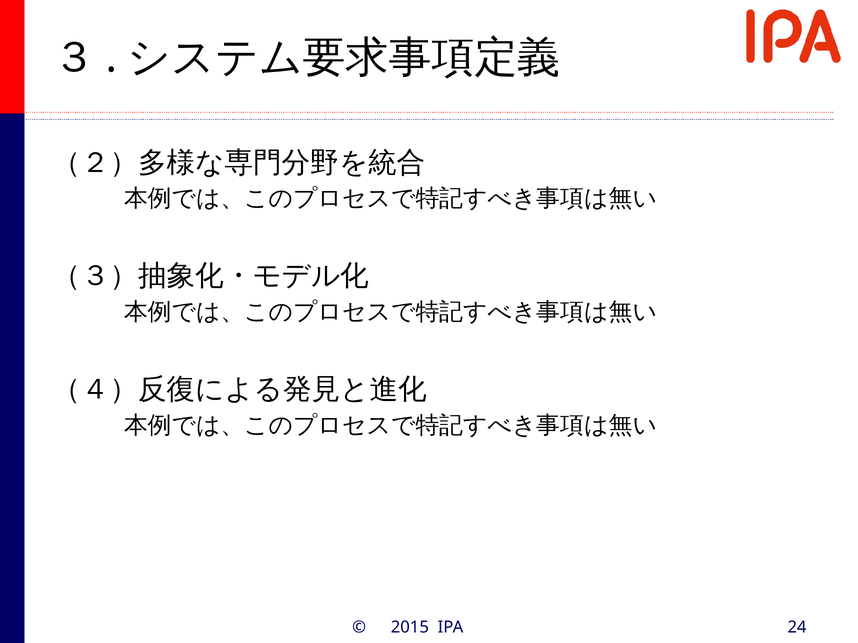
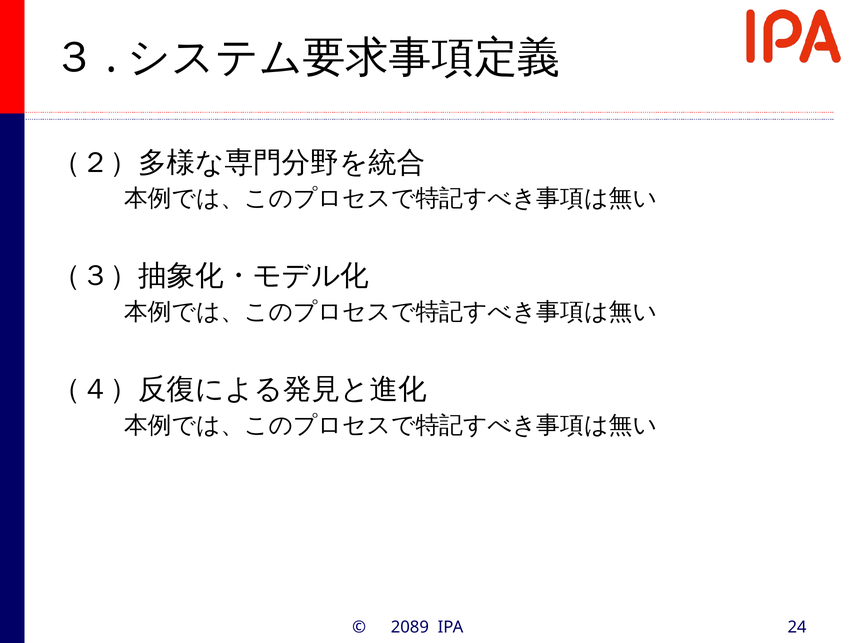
2015: 2015 -> 2089
